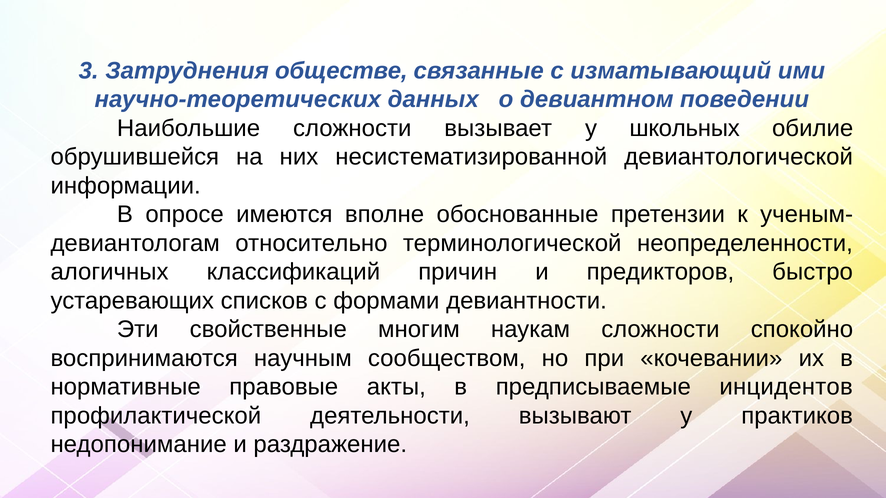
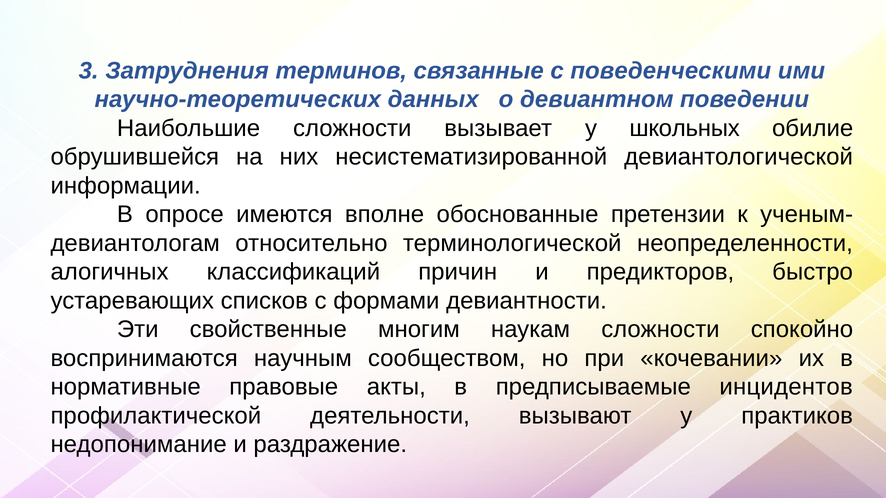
обществе: обществе -> терминов
изматывающий: изматывающий -> поведенческими
